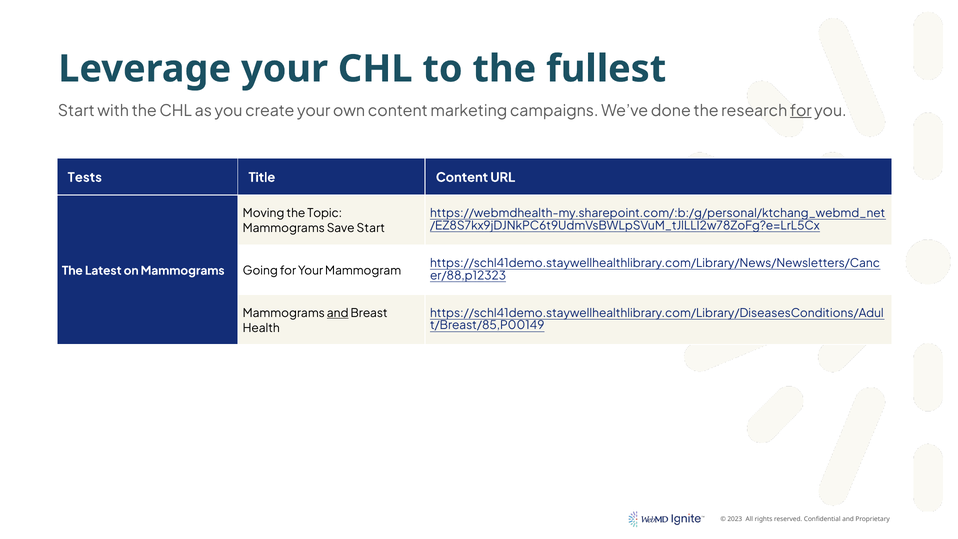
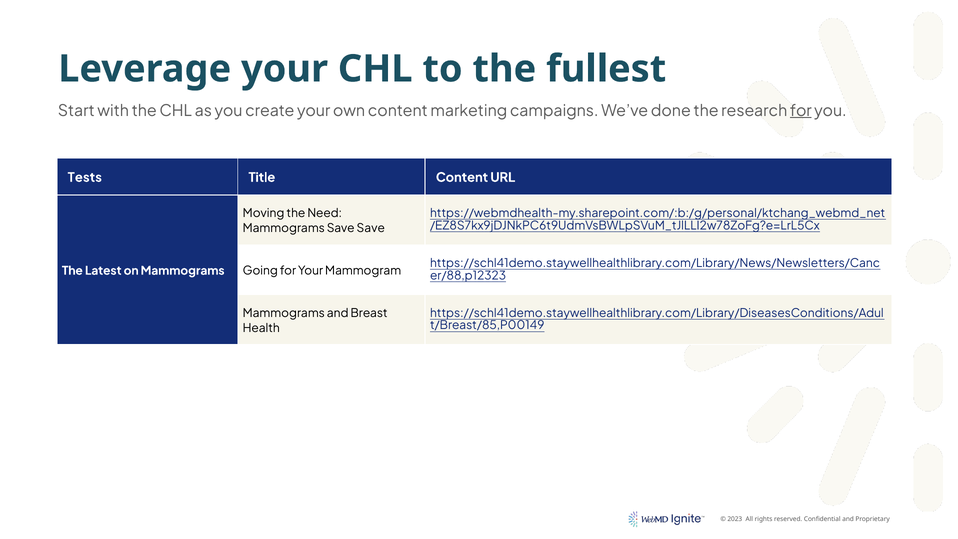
Topic: Topic -> Need
Save Start: Start -> Save
and at (338, 313) underline: present -> none
